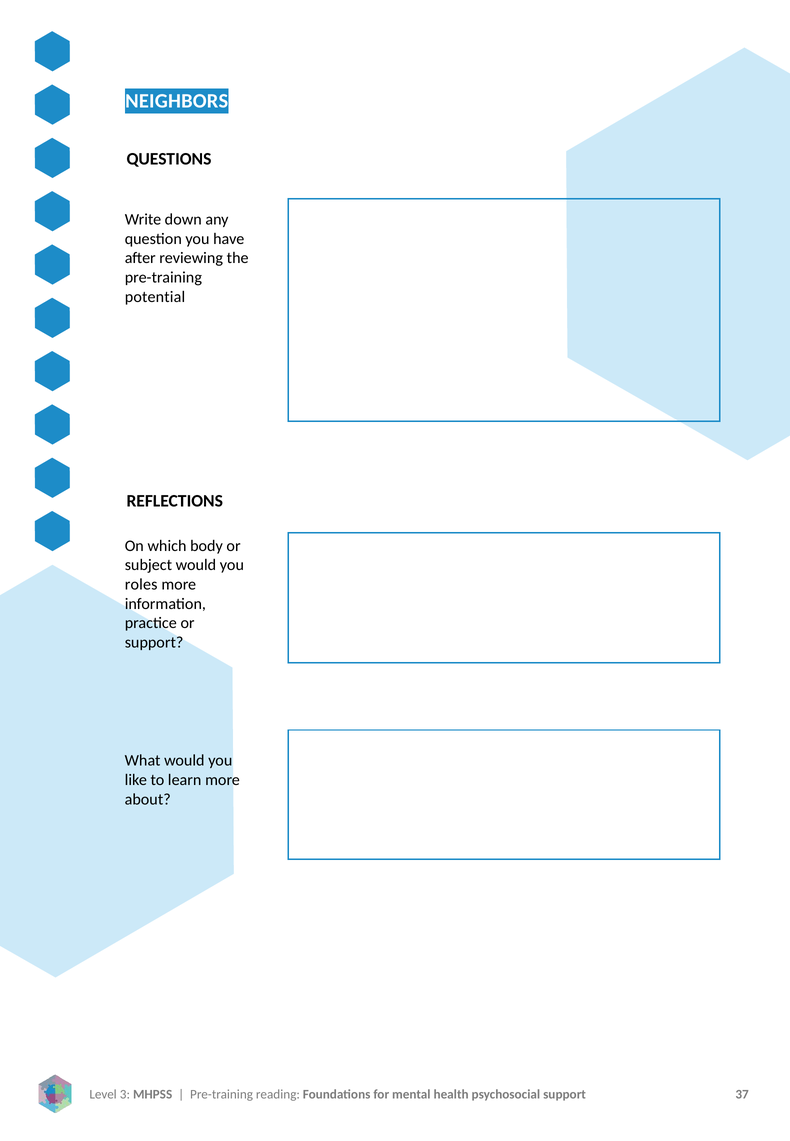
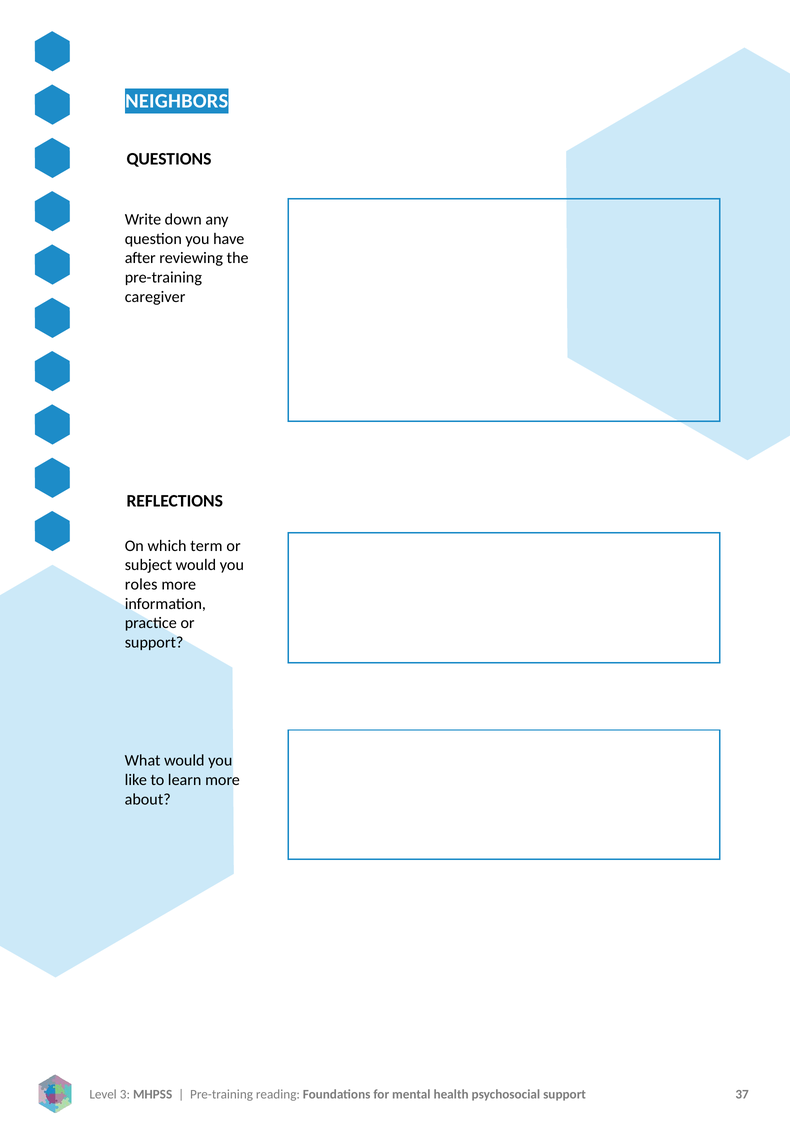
potential: potential -> caregiver
body: body -> term
